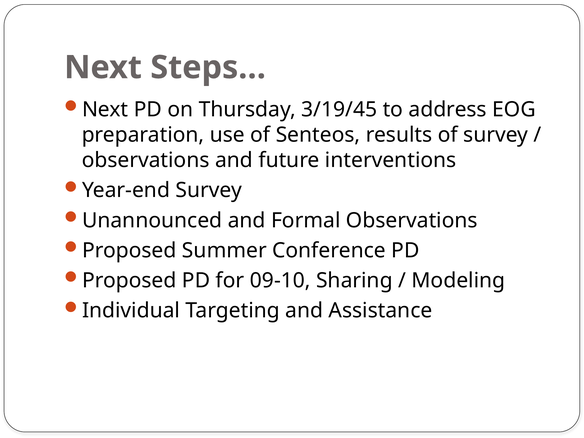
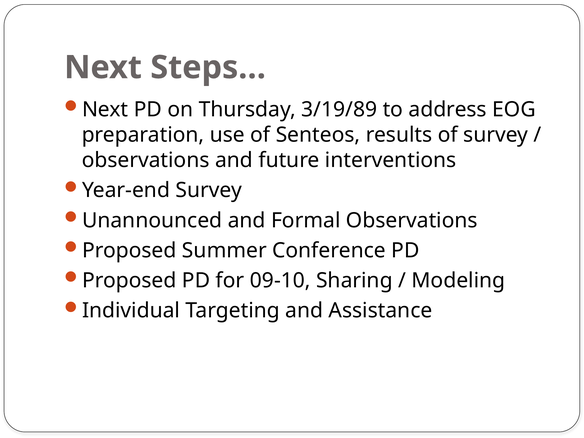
3/19/45: 3/19/45 -> 3/19/89
